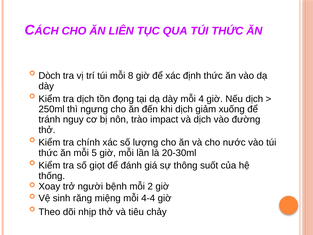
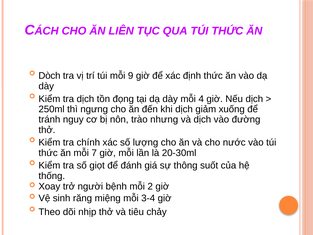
8: 8 -> 9
impact: impact -> nhưng
5: 5 -> 7
4-4: 4-4 -> 3-4
